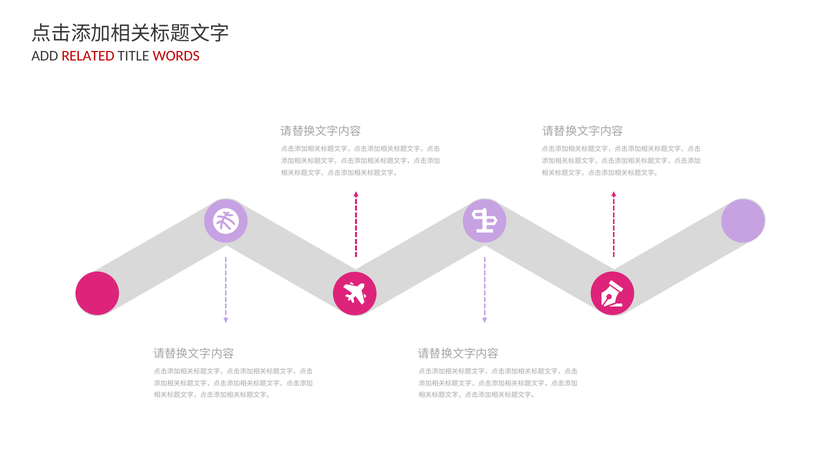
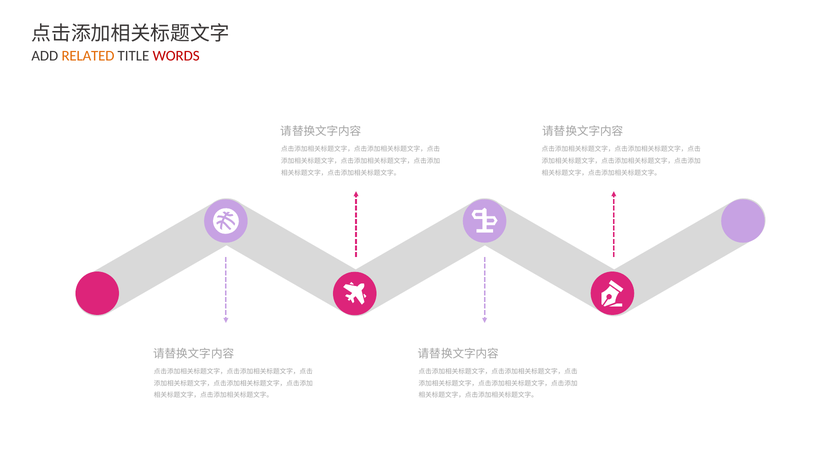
RELATED colour: red -> orange
